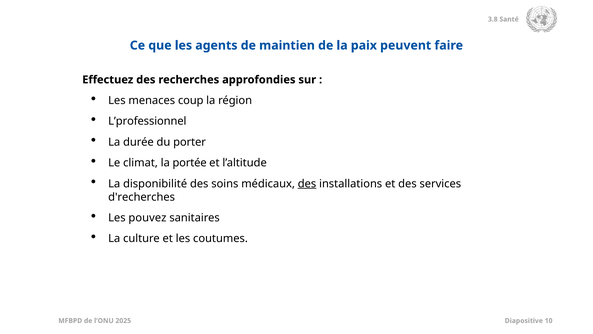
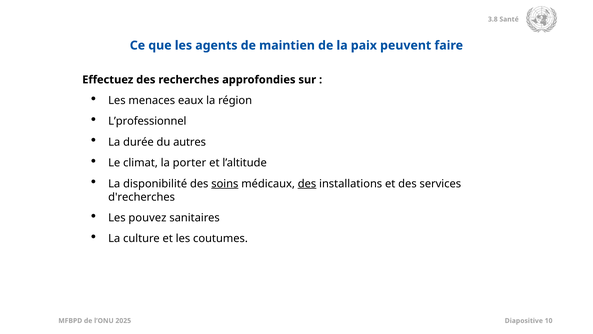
coup: coup -> eaux
porter: porter -> autres
portée: portée -> porter
soins underline: none -> present
